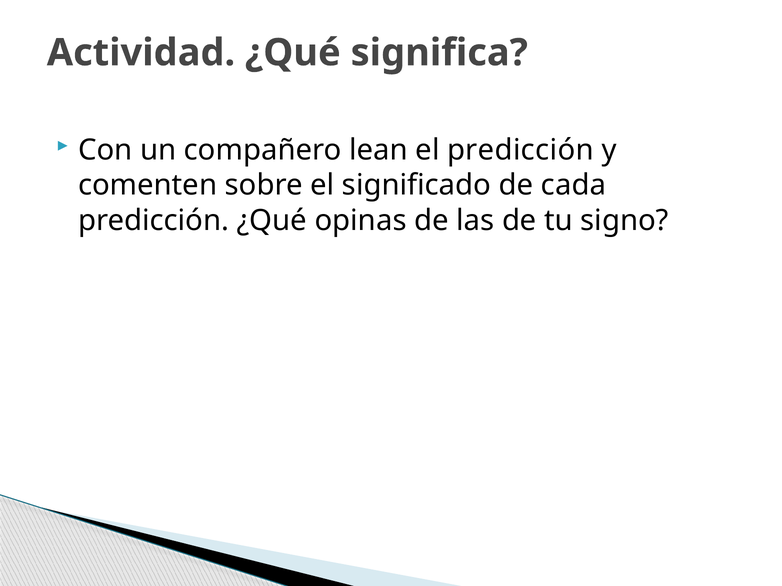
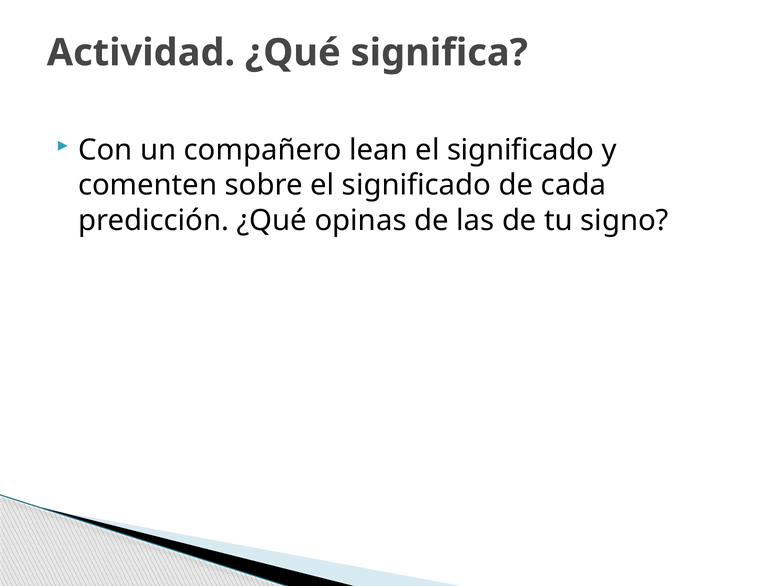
lean el predicción: predicción -> significado
